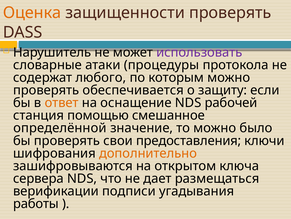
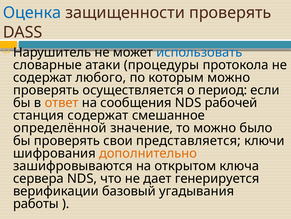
Оценка colour: orange -> blue
использовать colour: purple -> blue
обеспечивается: обеспечивается -> осуществляется
защиту: защиту -> период
оснащение: оснащение -> сообщения
станция помощью: помощью -> содержат
предоставления: предоставления -> представляется
размещаться: размещаться -> генерируется
подписи: подписи -> базовый
